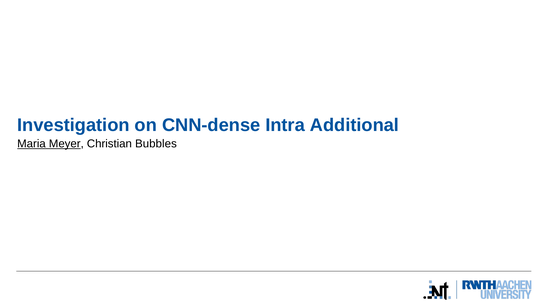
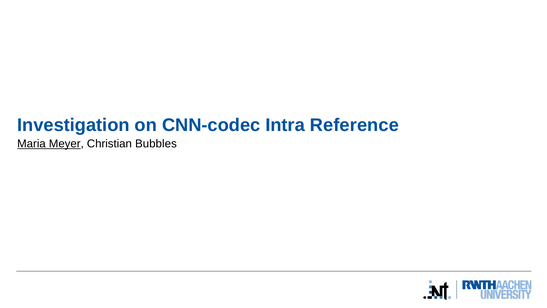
CNN-dense: CNN-dense -> CNN-codec
Additional: Additional -> Reference
